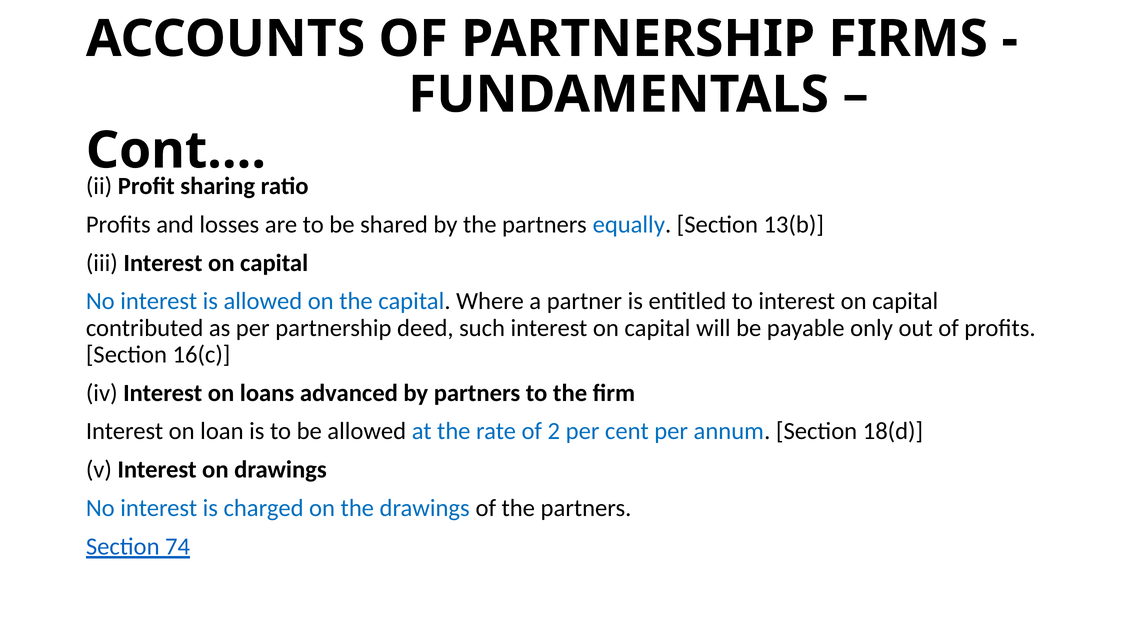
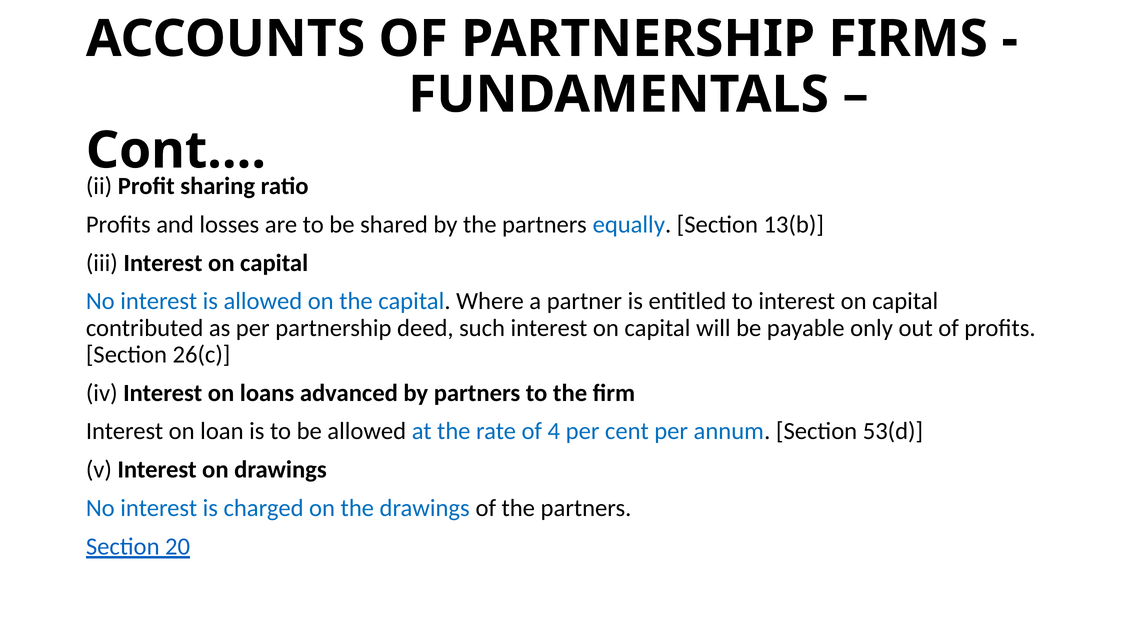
16(c: 16(c -> 26(c
2: 2 -> 4
18(d: 18(d -> 53(d
74: 74 -> 20
